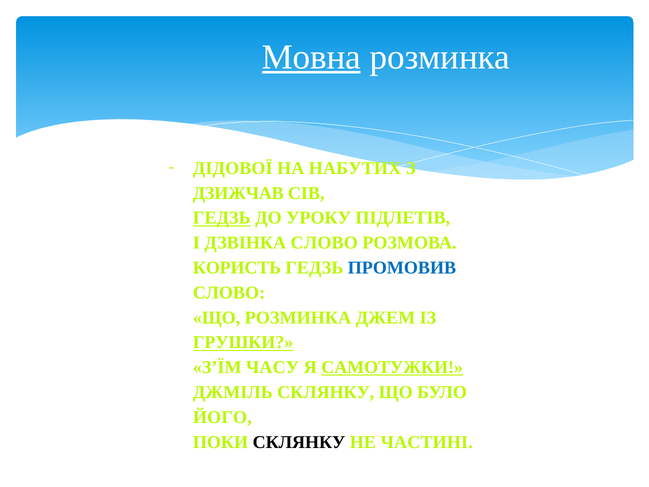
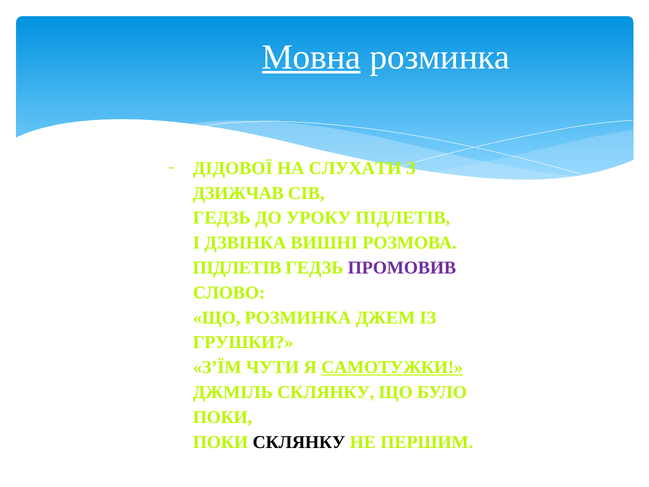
НАБУТИХ: НАБУТИХ -> СЛУХАТИ
ГЕДЗЬ at (222, 218) underline: present -> none
ДЗВІНКА СЛОВО: СЛОВО -> ВИШНІ
КОРИСТЬ at (237, 268): КОРИСТЬ -> ПІДЛЕТІВ
ПРОМОВИВ colour: blue -> purple
ГРУШКИ underline: present -> none
ЧАСУ: ЧАСУ -> ЧУТИ
ЙОГО at (222, 417): ЙОГО -> ПОКИ
ЧАСТИНІ: ЧАСТИНІ -> ПЕРШИМ
